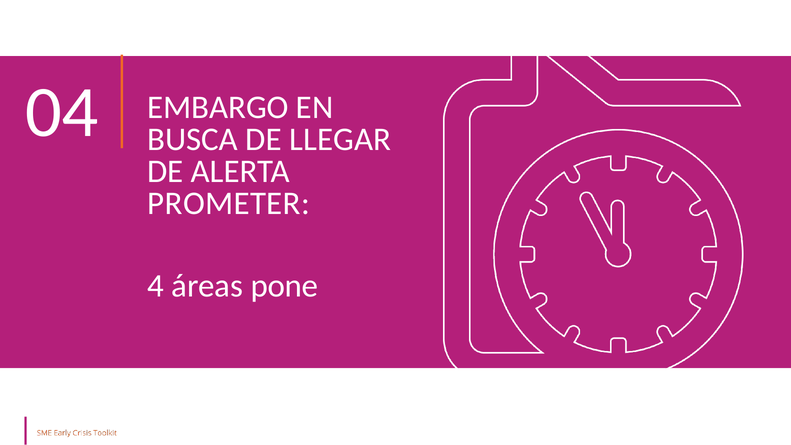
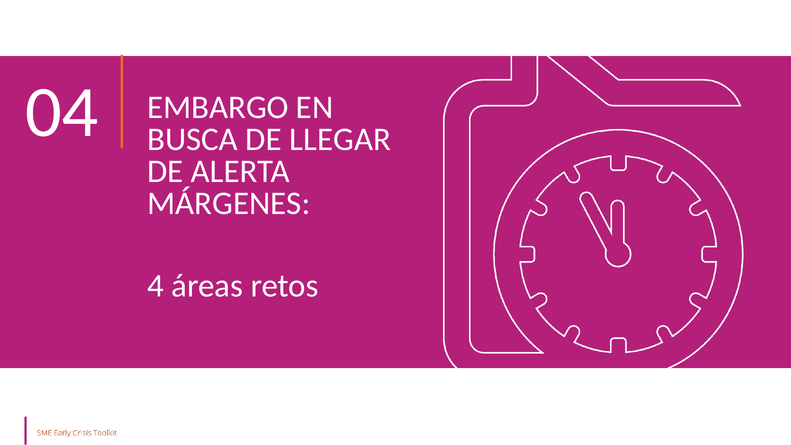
PROMETER: PROMETER -> MÁRGENES
pone: pone -> retos
